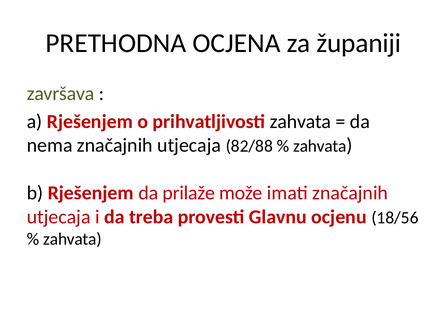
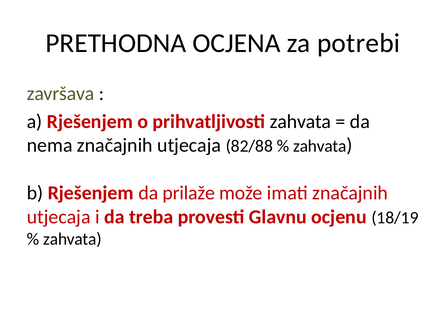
županiji: županiji -> potrebi
18/56: 18/56 -> 18/19
